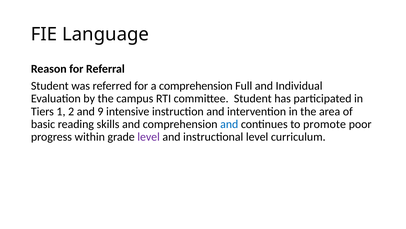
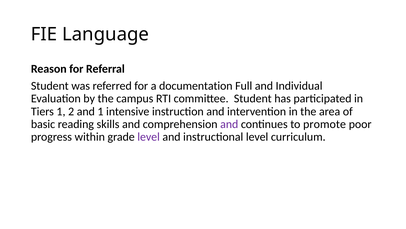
a comprehension: comprehension -> documentation
and 9: 9 -> 1
and at (229, 124) colour: blue -> purple
